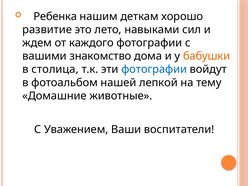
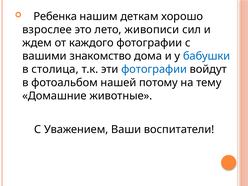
развитие: развитие -> взрослее
навыками: навыками -> живописи
бабушки colour: orange -> blue
лепкой: лепкой -> потому
